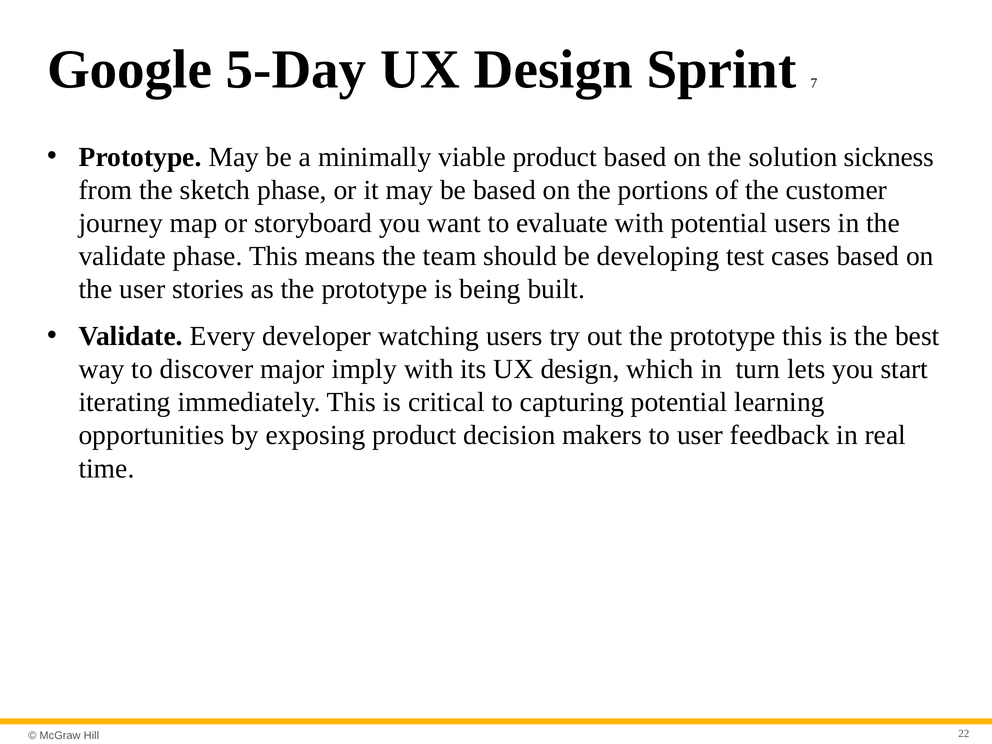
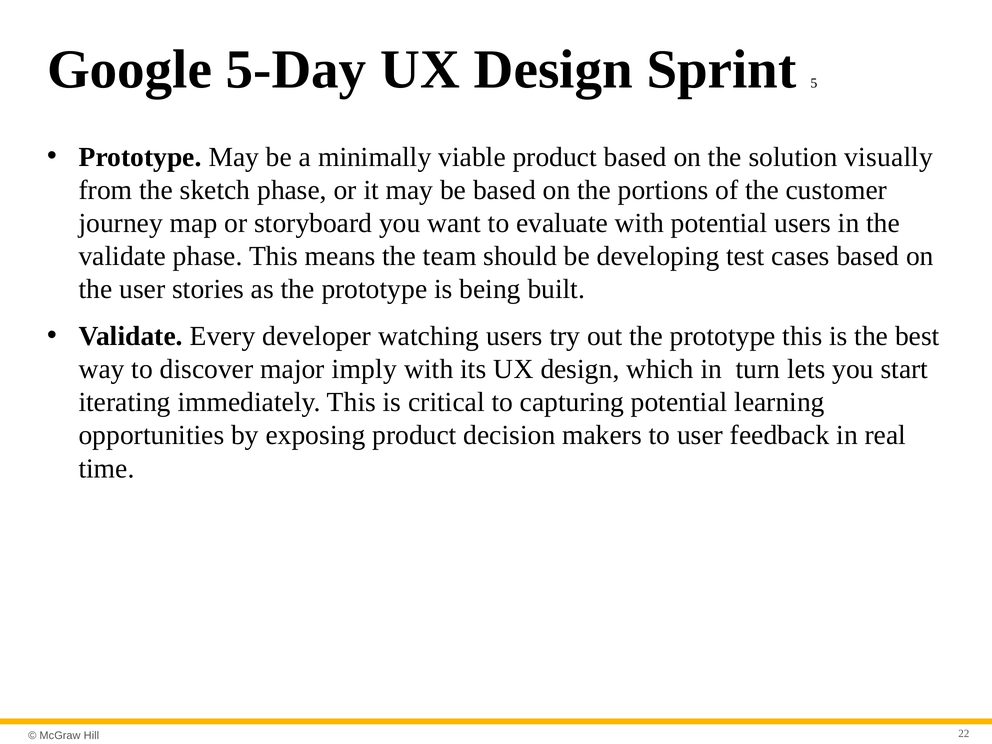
7: 7 -> 5
sickness: sickness -> visually
